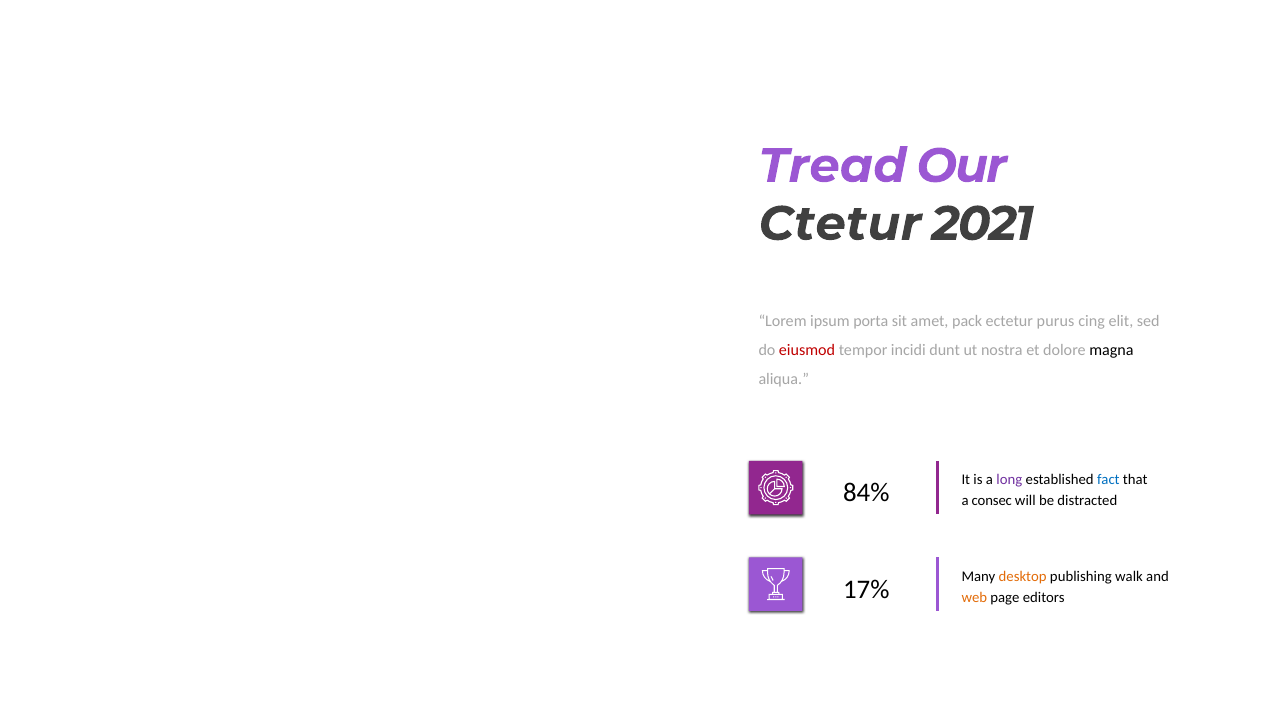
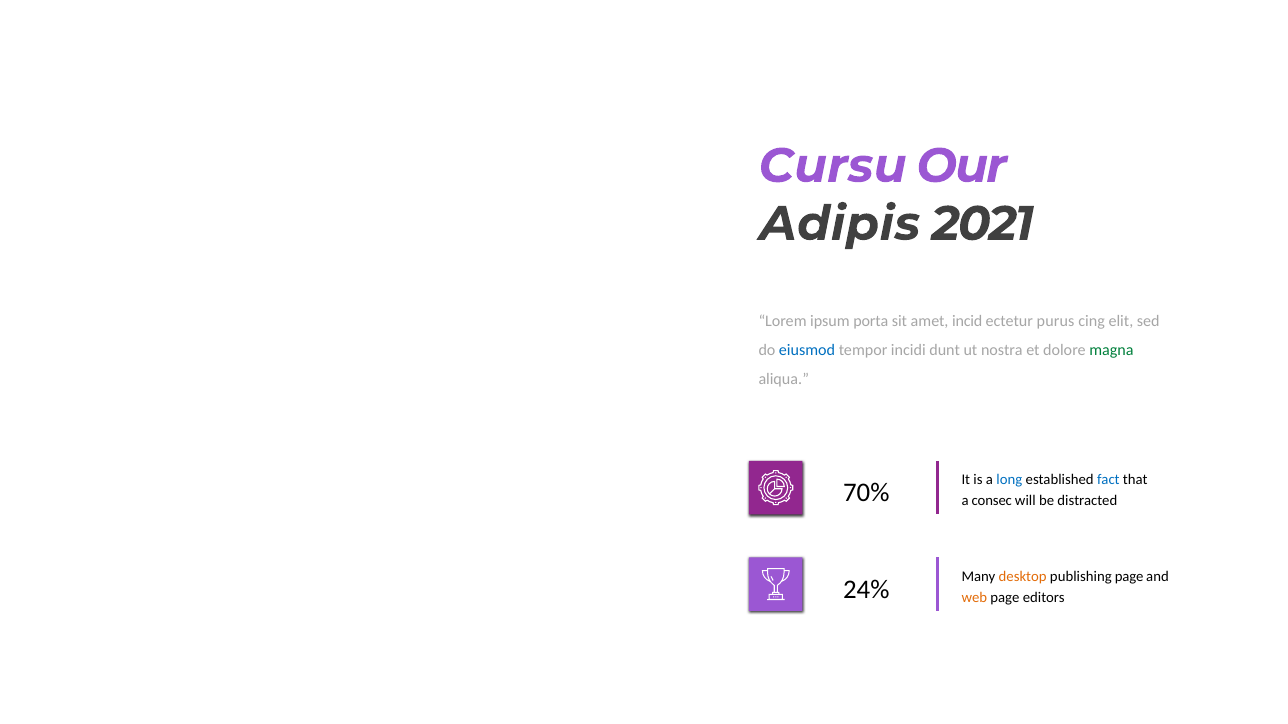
Tread: Tread -> Cursu
Ctetur: Ctetur -> Adipis
pack: pack -> incid
eiusmod colour: red -> blue
magna colour: black -> green
long colour: purple -> blue
84%: 84% -> 70%
publishing walk: walk -> page
17%: 17% -> 24%
